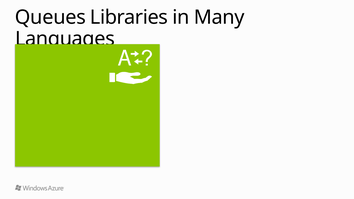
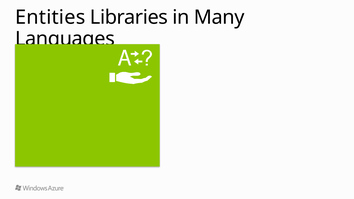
Queues: Queues -> Entities
